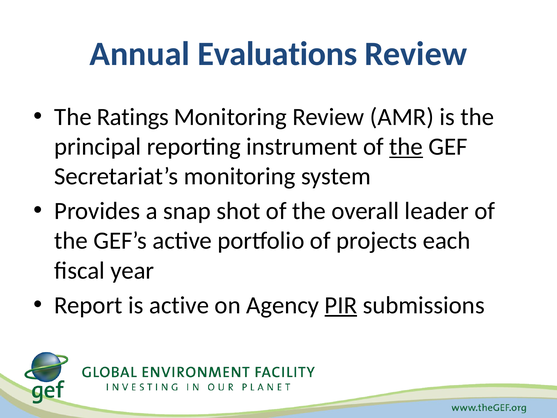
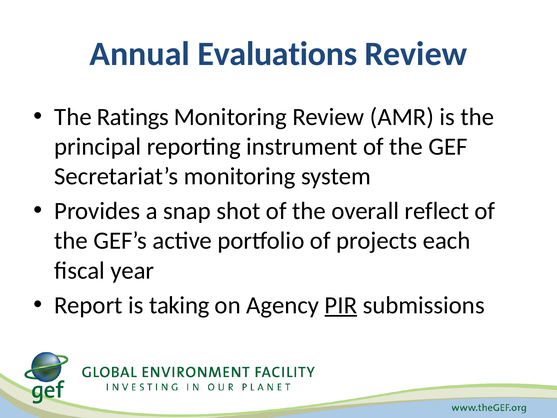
the at (406, 147) underline: present -> none
leader: leader -> reflect
is active: active -> taking
